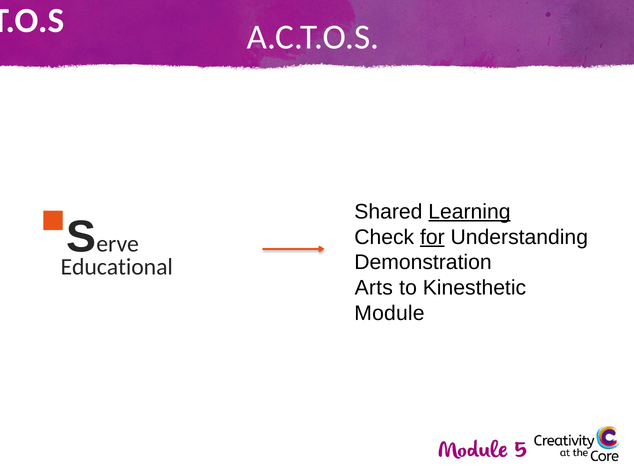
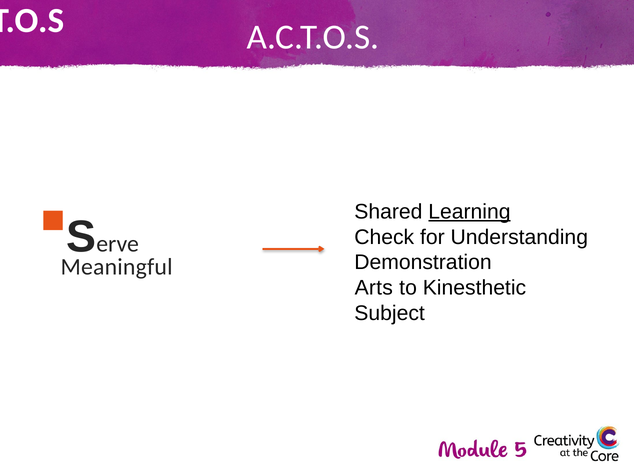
for underline: present -> none
Educational: Educational -> Meaningful
Module: Module -> Subject
